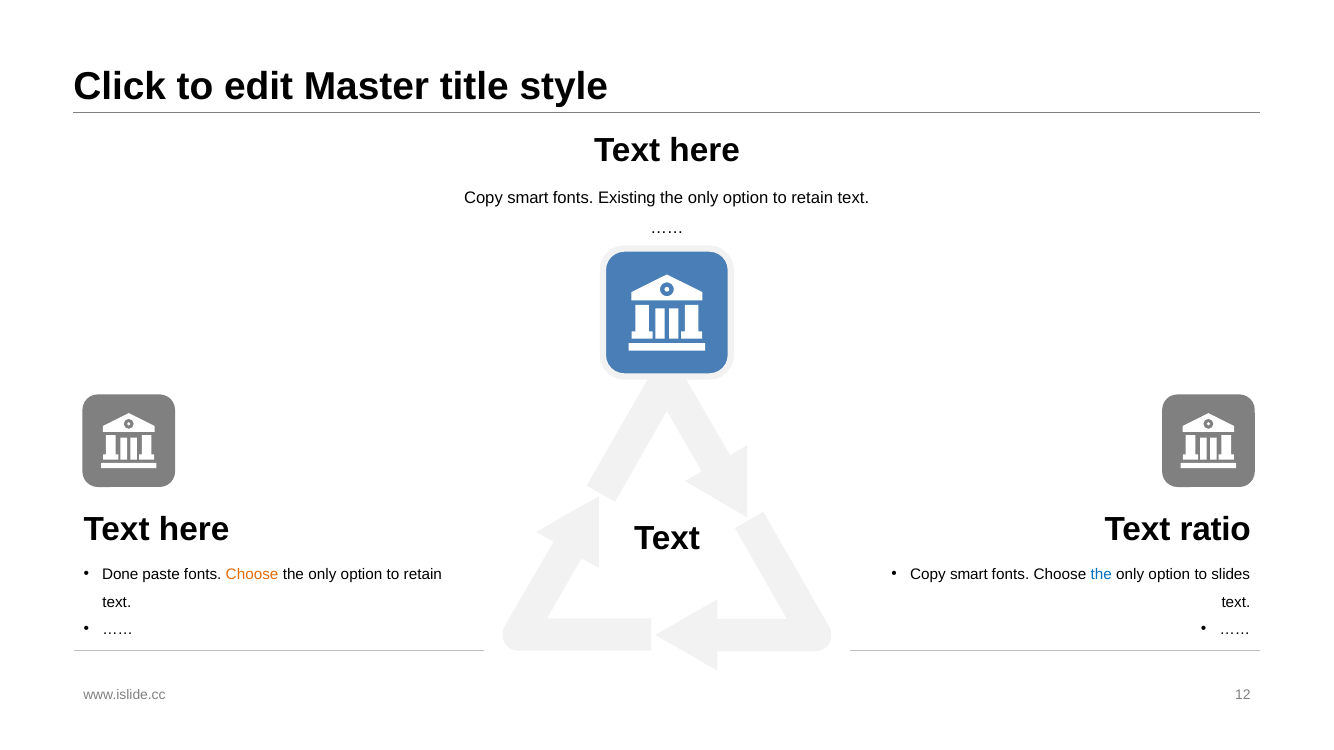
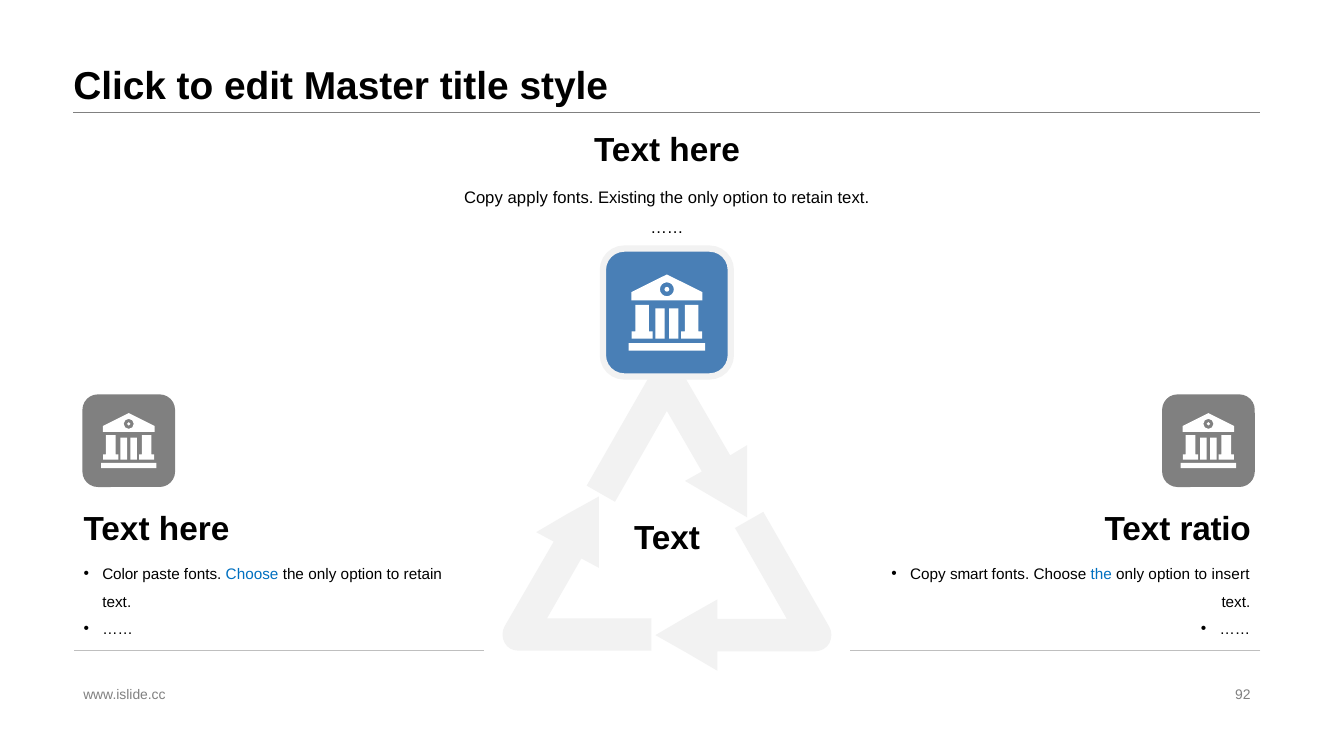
smart at (528, 198): smart -> apply
Done: Done -> Color
Choose at (252, 575) colour: orange -> blue
slides: slides -> insert
12: 12 -> 92
